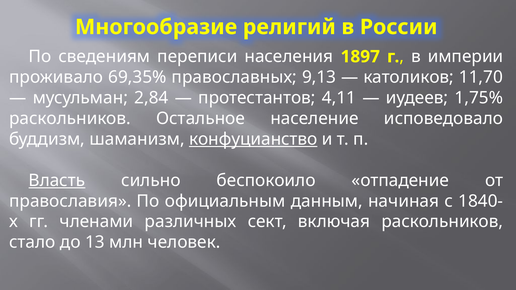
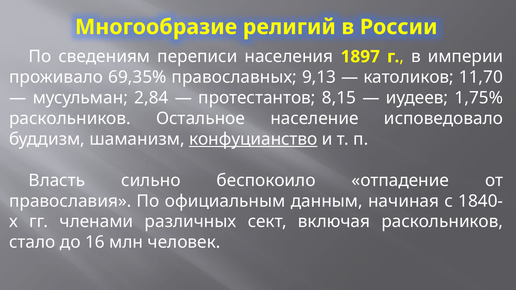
4,11: 4,11 -> 8,15
Власть underline: present -> none
13: 13 -> 16
